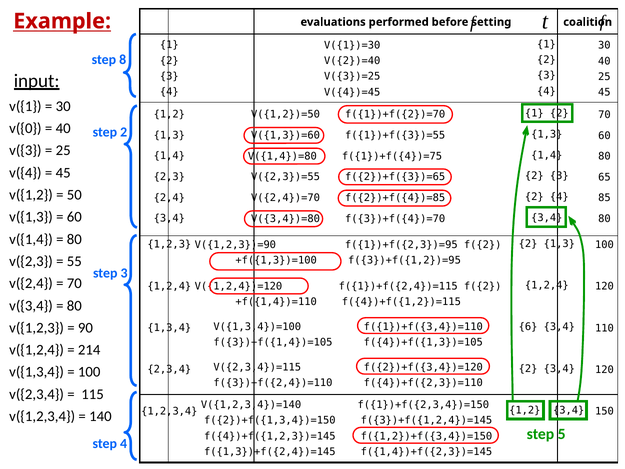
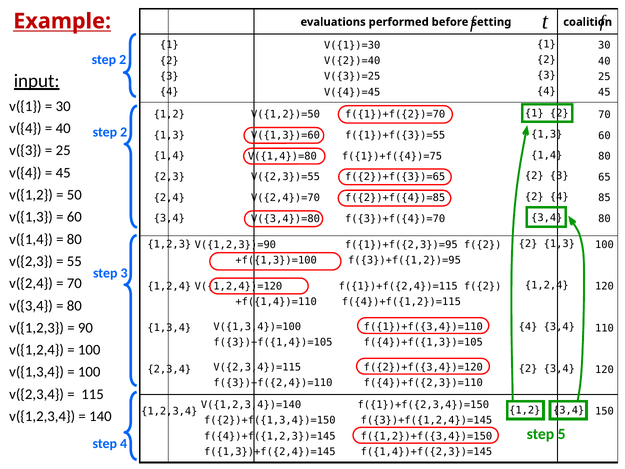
8 at (123, 60): 8 -> 2
v({0 at (25, 128): v({0 -> v({4
6 at (528, 327): 6 -> 4
214 at (89, 350): 214 -> 100
